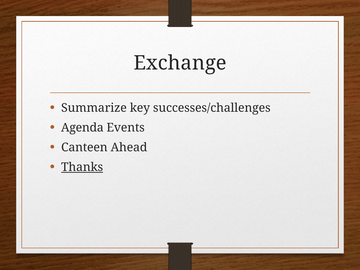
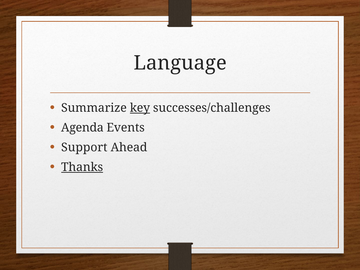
Exchange: Exchange -> Language
key underline: none -> present
Canteen: Canteen -> Support
